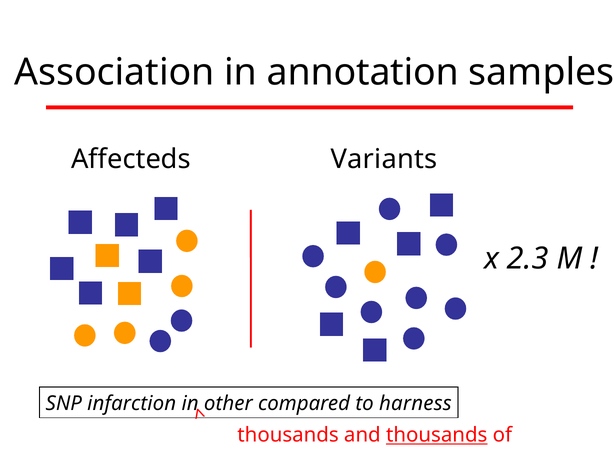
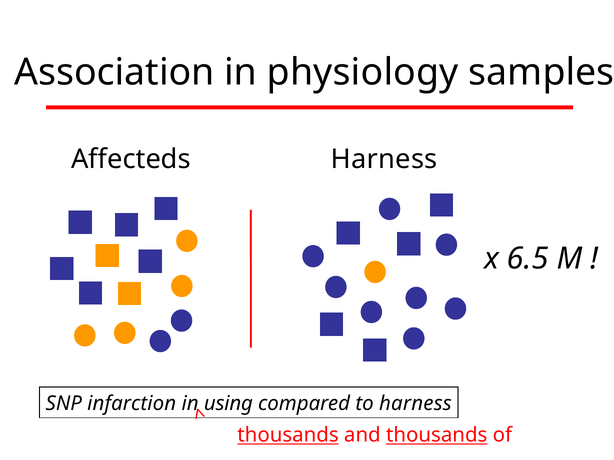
annotation: annotation -> physiology
Affecteds Variants: Variants -> Harness
2.3: 2.3 -> 6.5
other: other -> using
thousands at (288, 436) underline: none -> present
